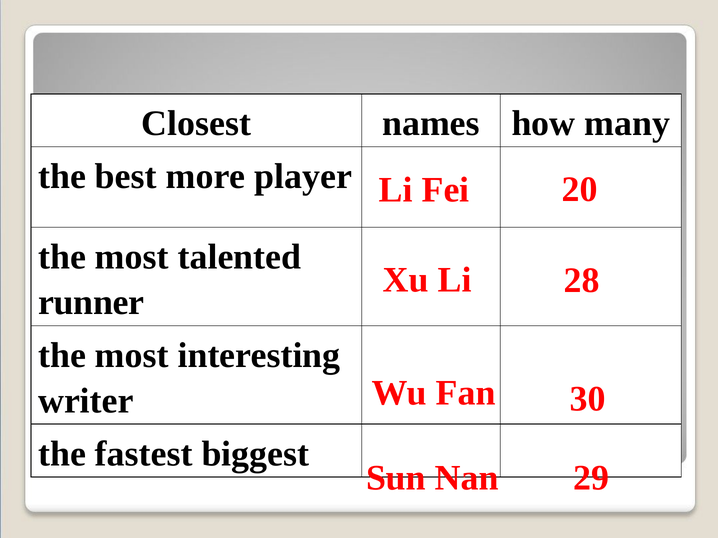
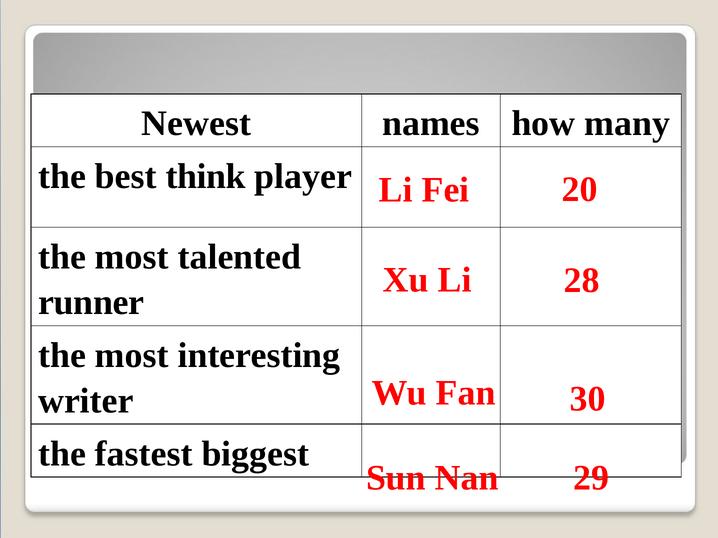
Closest: Closest -> Newest
more: more -> think
